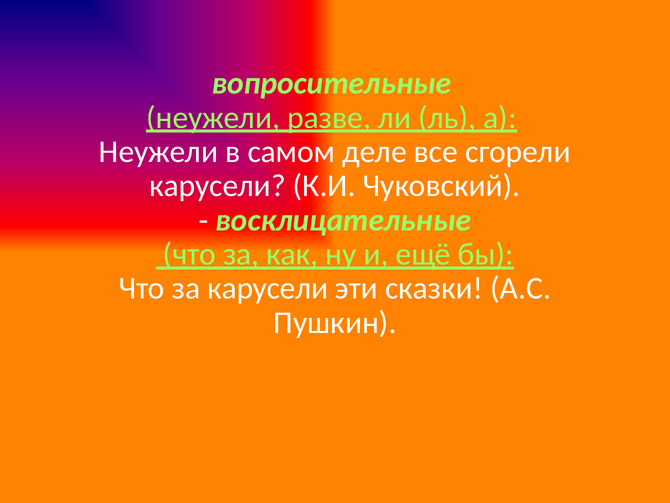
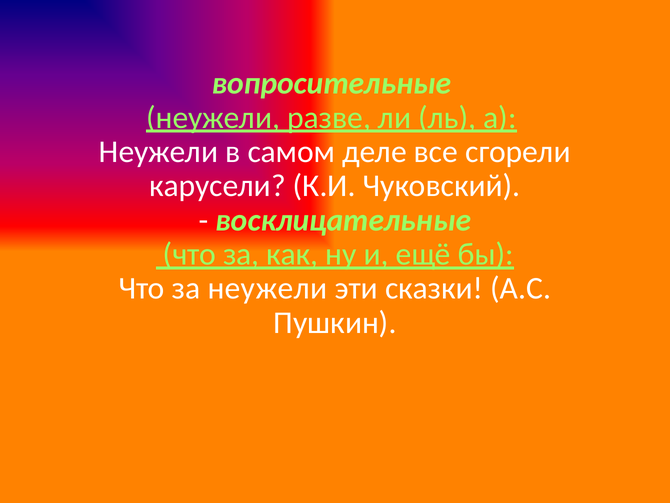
за карусели: карусели -> неужели
